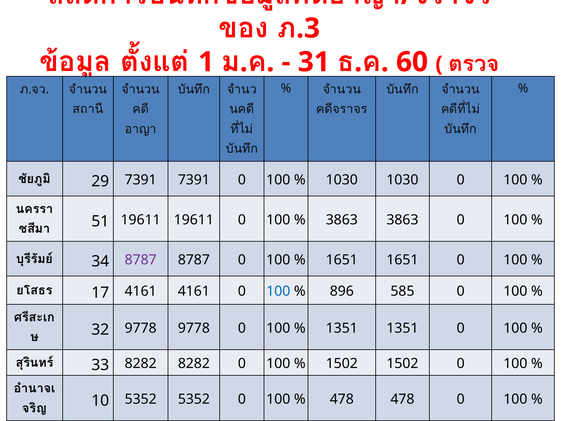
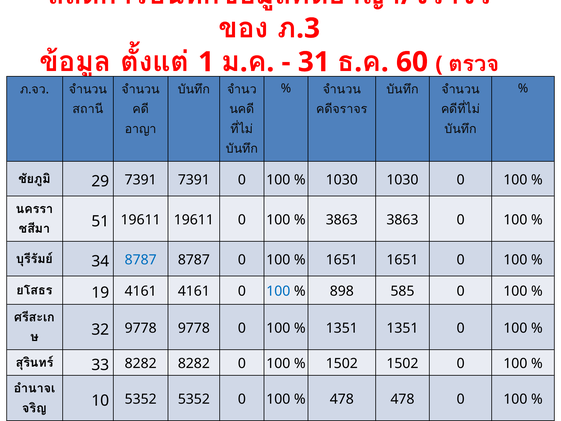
8787 at (141, 260) colour: purple -> blue
17: 17 -> 19
896: 896 -> 898
